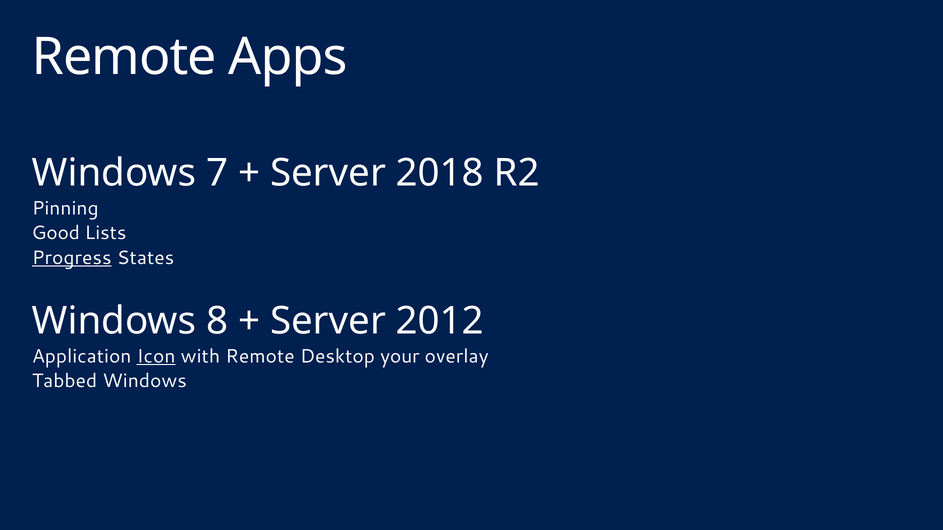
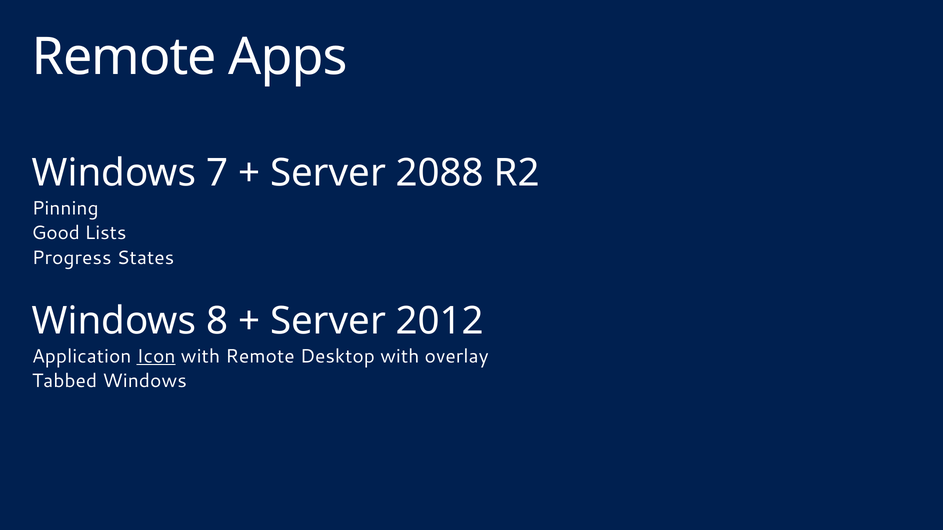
2018: 2018 -> 2088
Progress underline: present -> none
Desktop your: your -> with
